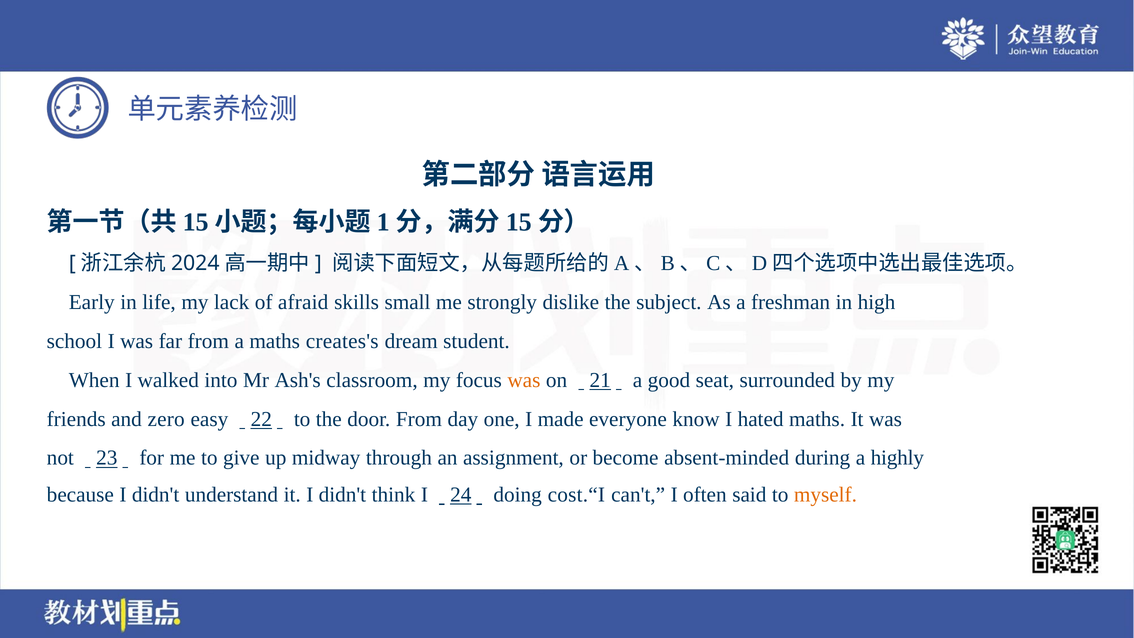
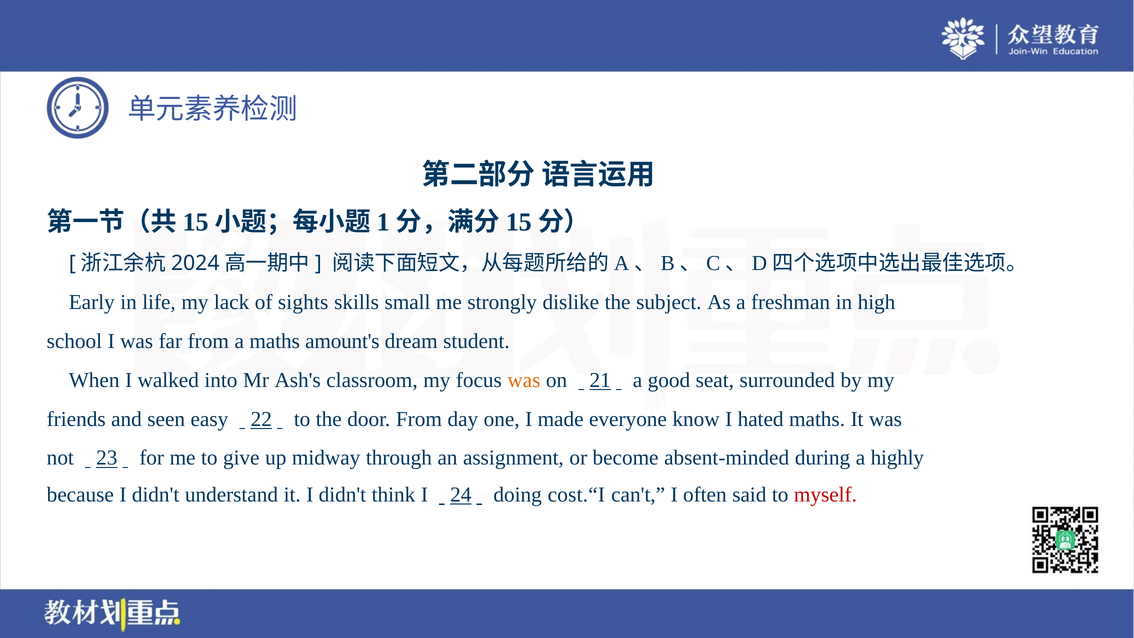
afraid: afraid -> sights
creates's: creates's -> amount's
zero: zero -> seen
myself colour: orange -> red
